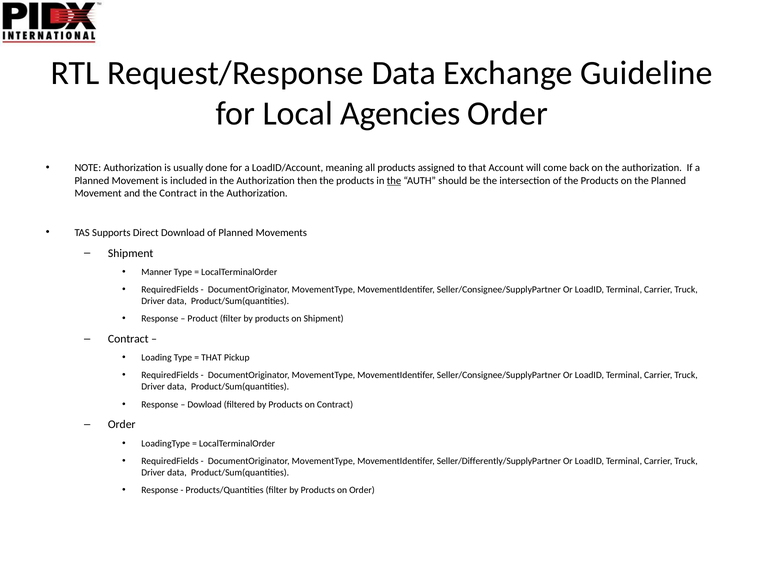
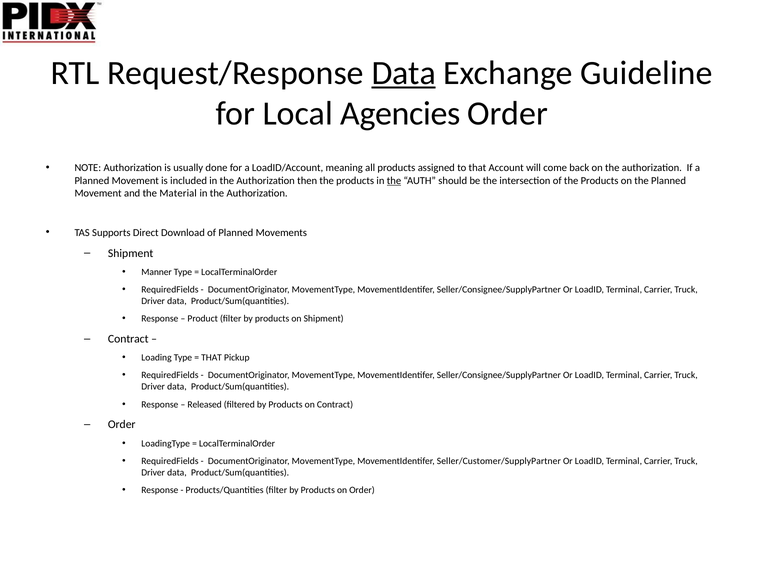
Data at (404, 73) underline: none -> present
the Contract: Contract -> Material
Dowload: Dowload -> Released
Seller/Differently/SupplyPartner: Seller/Differently/SupplyPartner -> Seller/Customer/SupplyPartner
